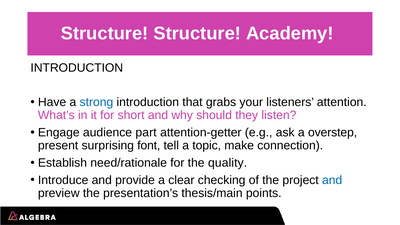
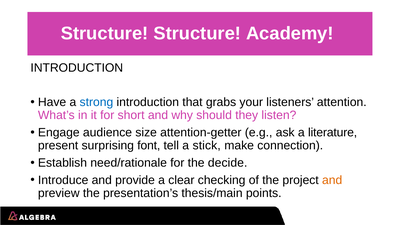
part: part -> size
overstep: overstep -> literature
topic: topic -> stick
quality: quality -> decide
and at (332, 180) colour: blue -> orange
